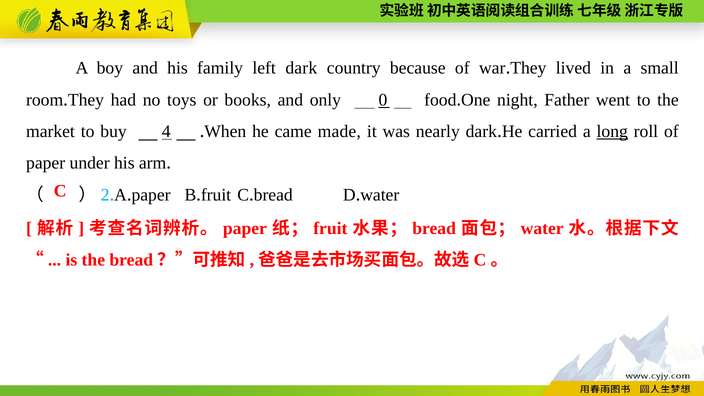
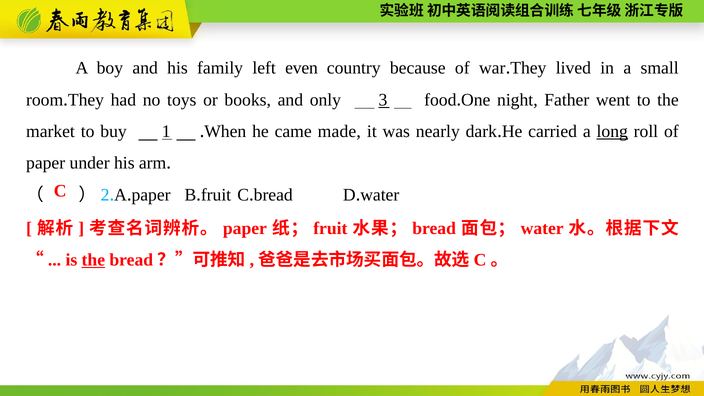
left dark: dark -> even
0: 0 -> 3
4: 4 -> 1
the at (93, 260) underline: none -> present
